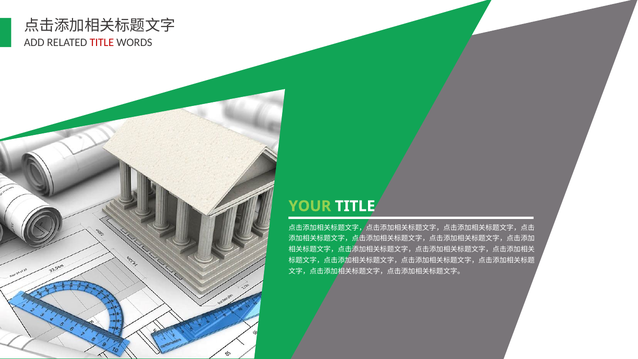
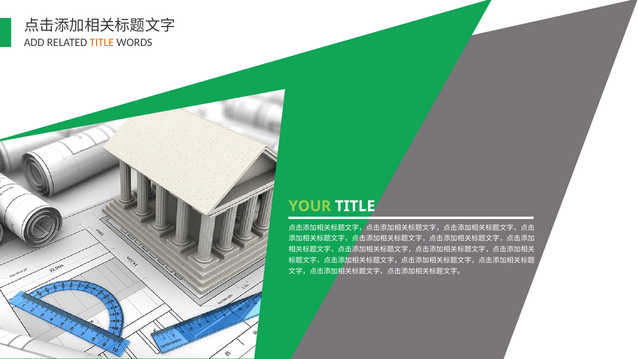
TITLE at (102, 42) colour: red -> orange
